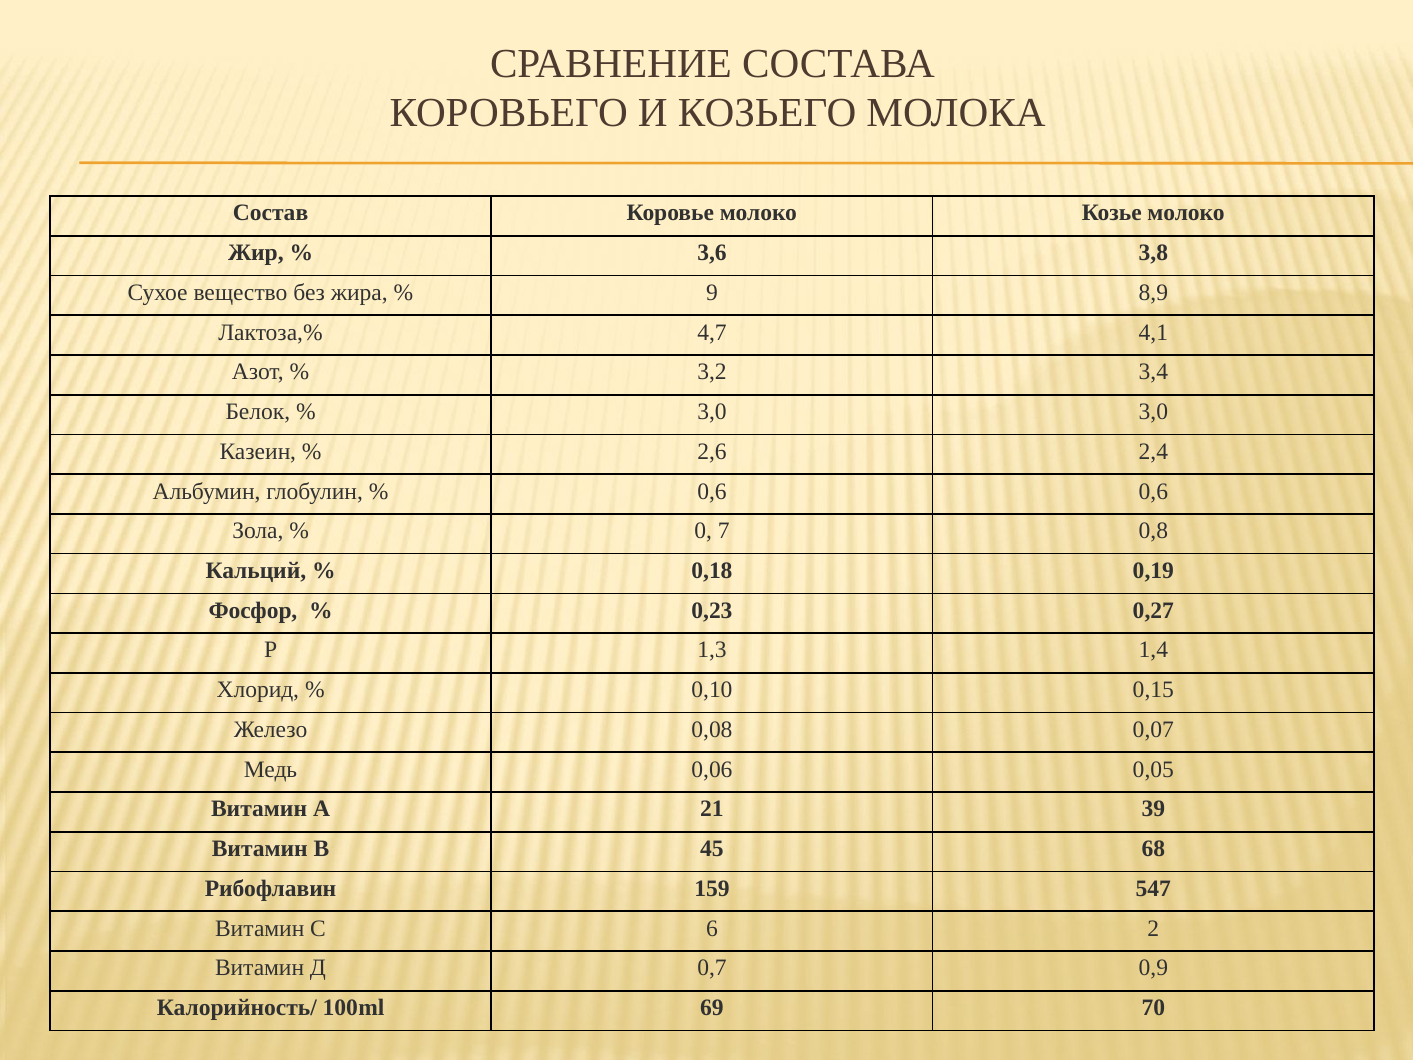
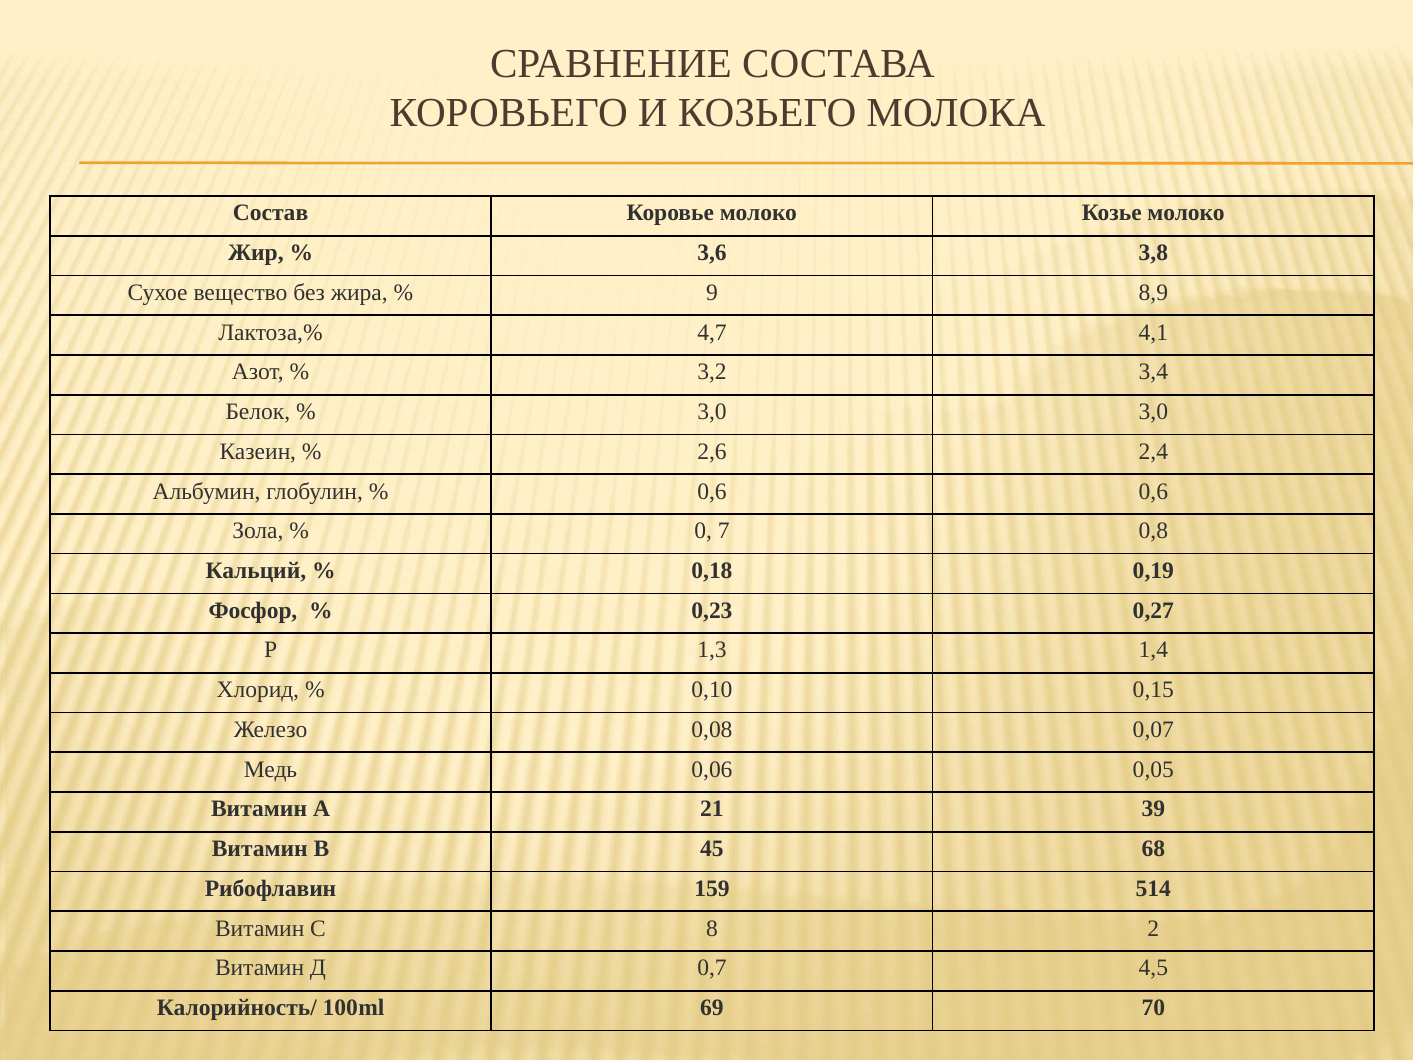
547: 547 -> 514
6: 6 -> 8
0,9: 0,9 -> 4,5
